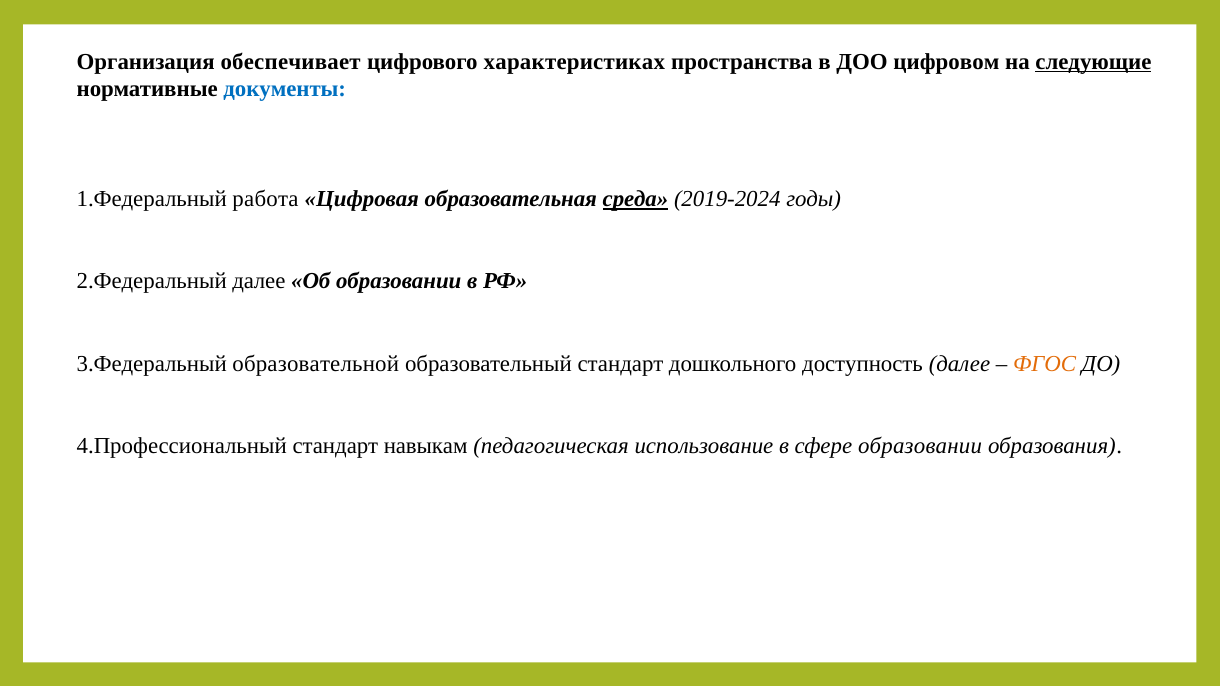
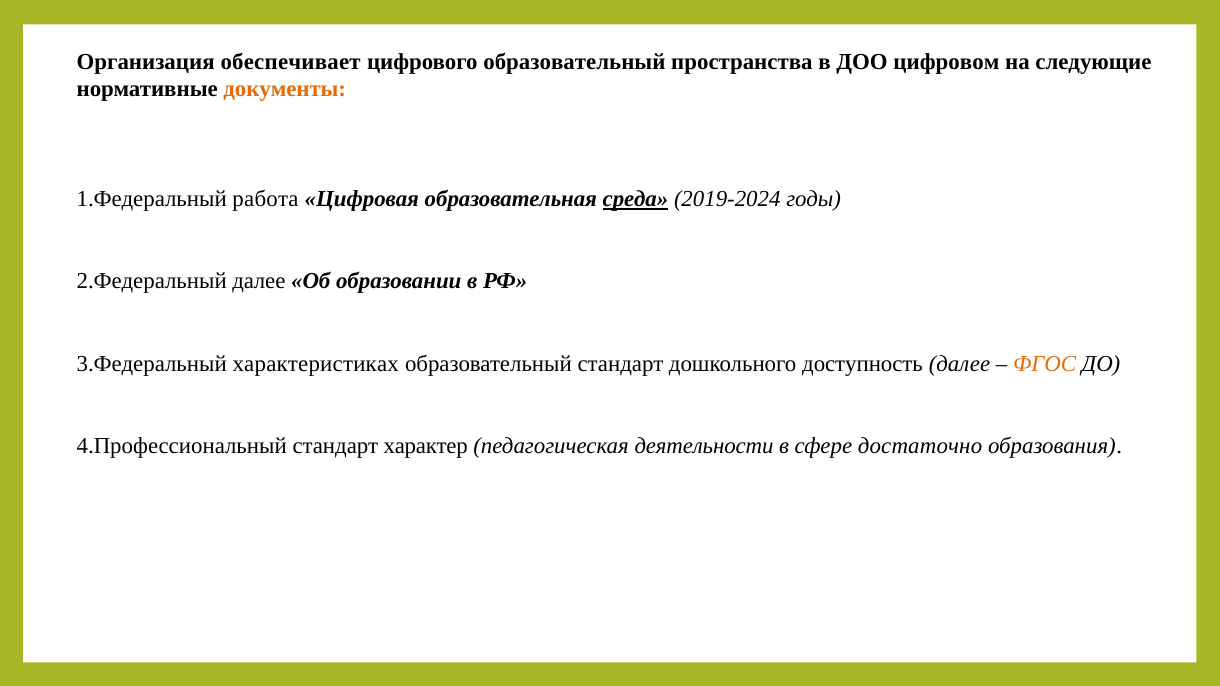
цифрового характеристиках: характеристиках -> образовательный
следующие underline: present -> none
документы colour: blue -> orange
образовательной: образовательной -> характеристиках
навыкам: навыкам -> характер
использование: использование -> деятельности
сфере образовании: образовании -> достаточно
